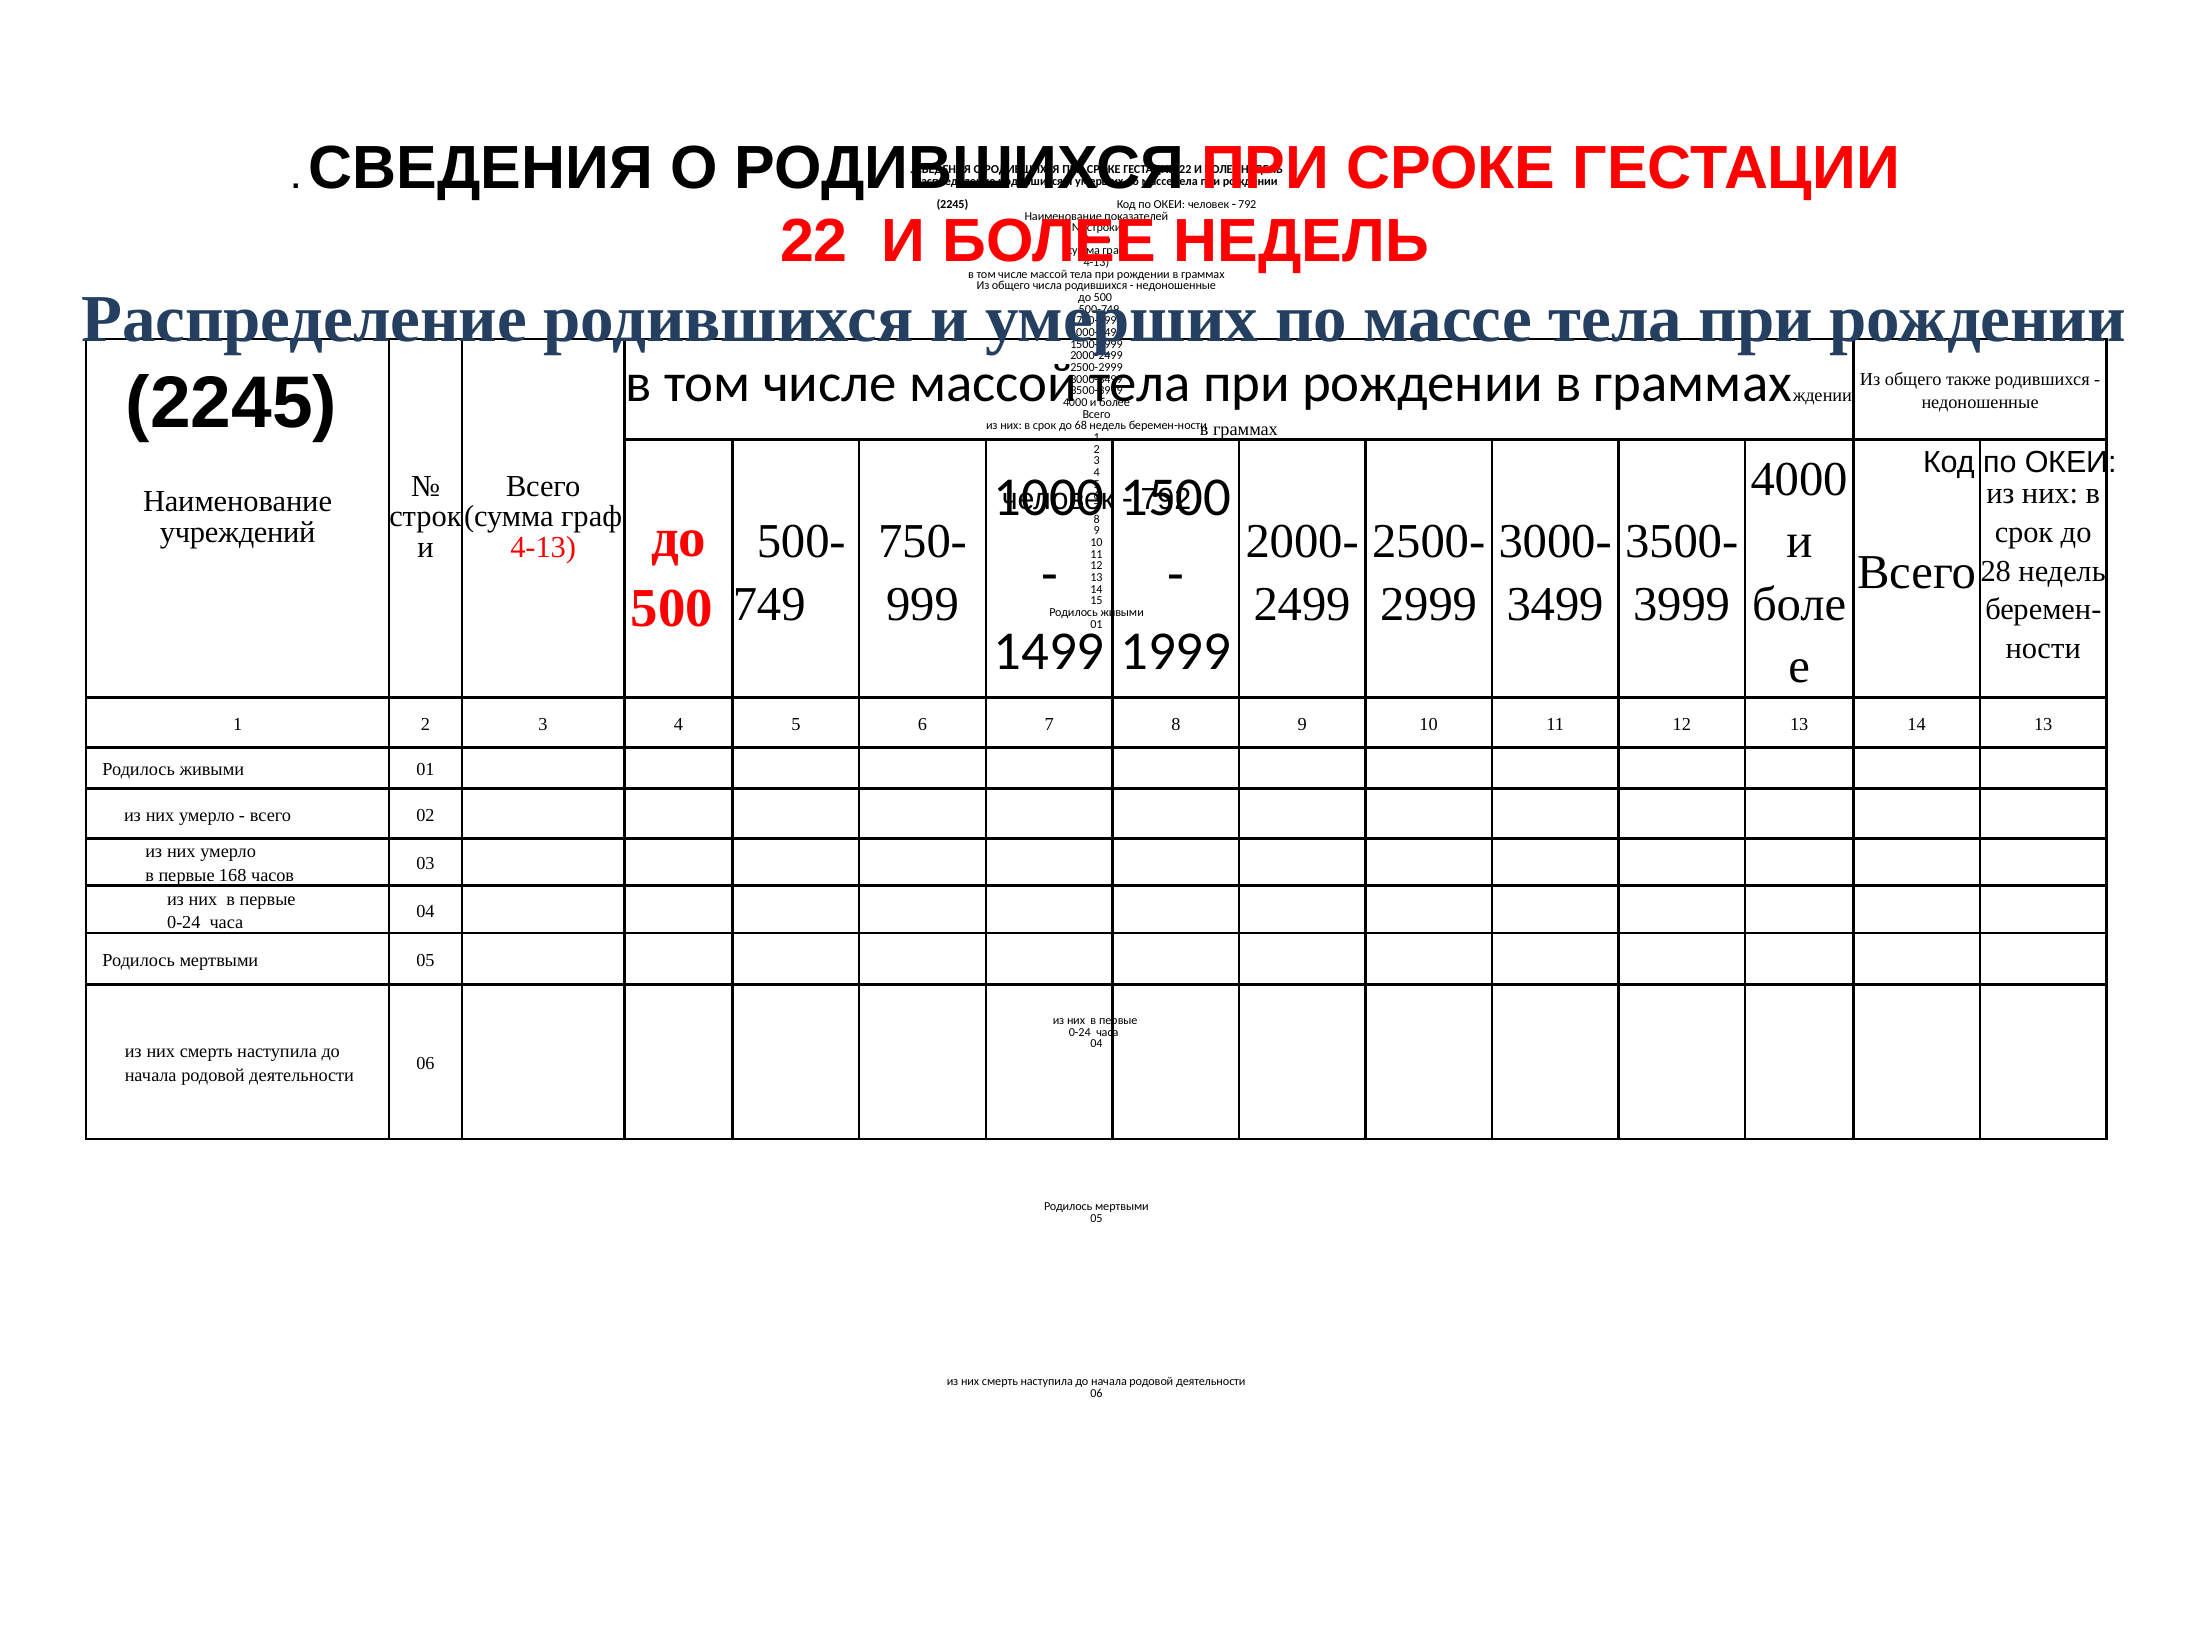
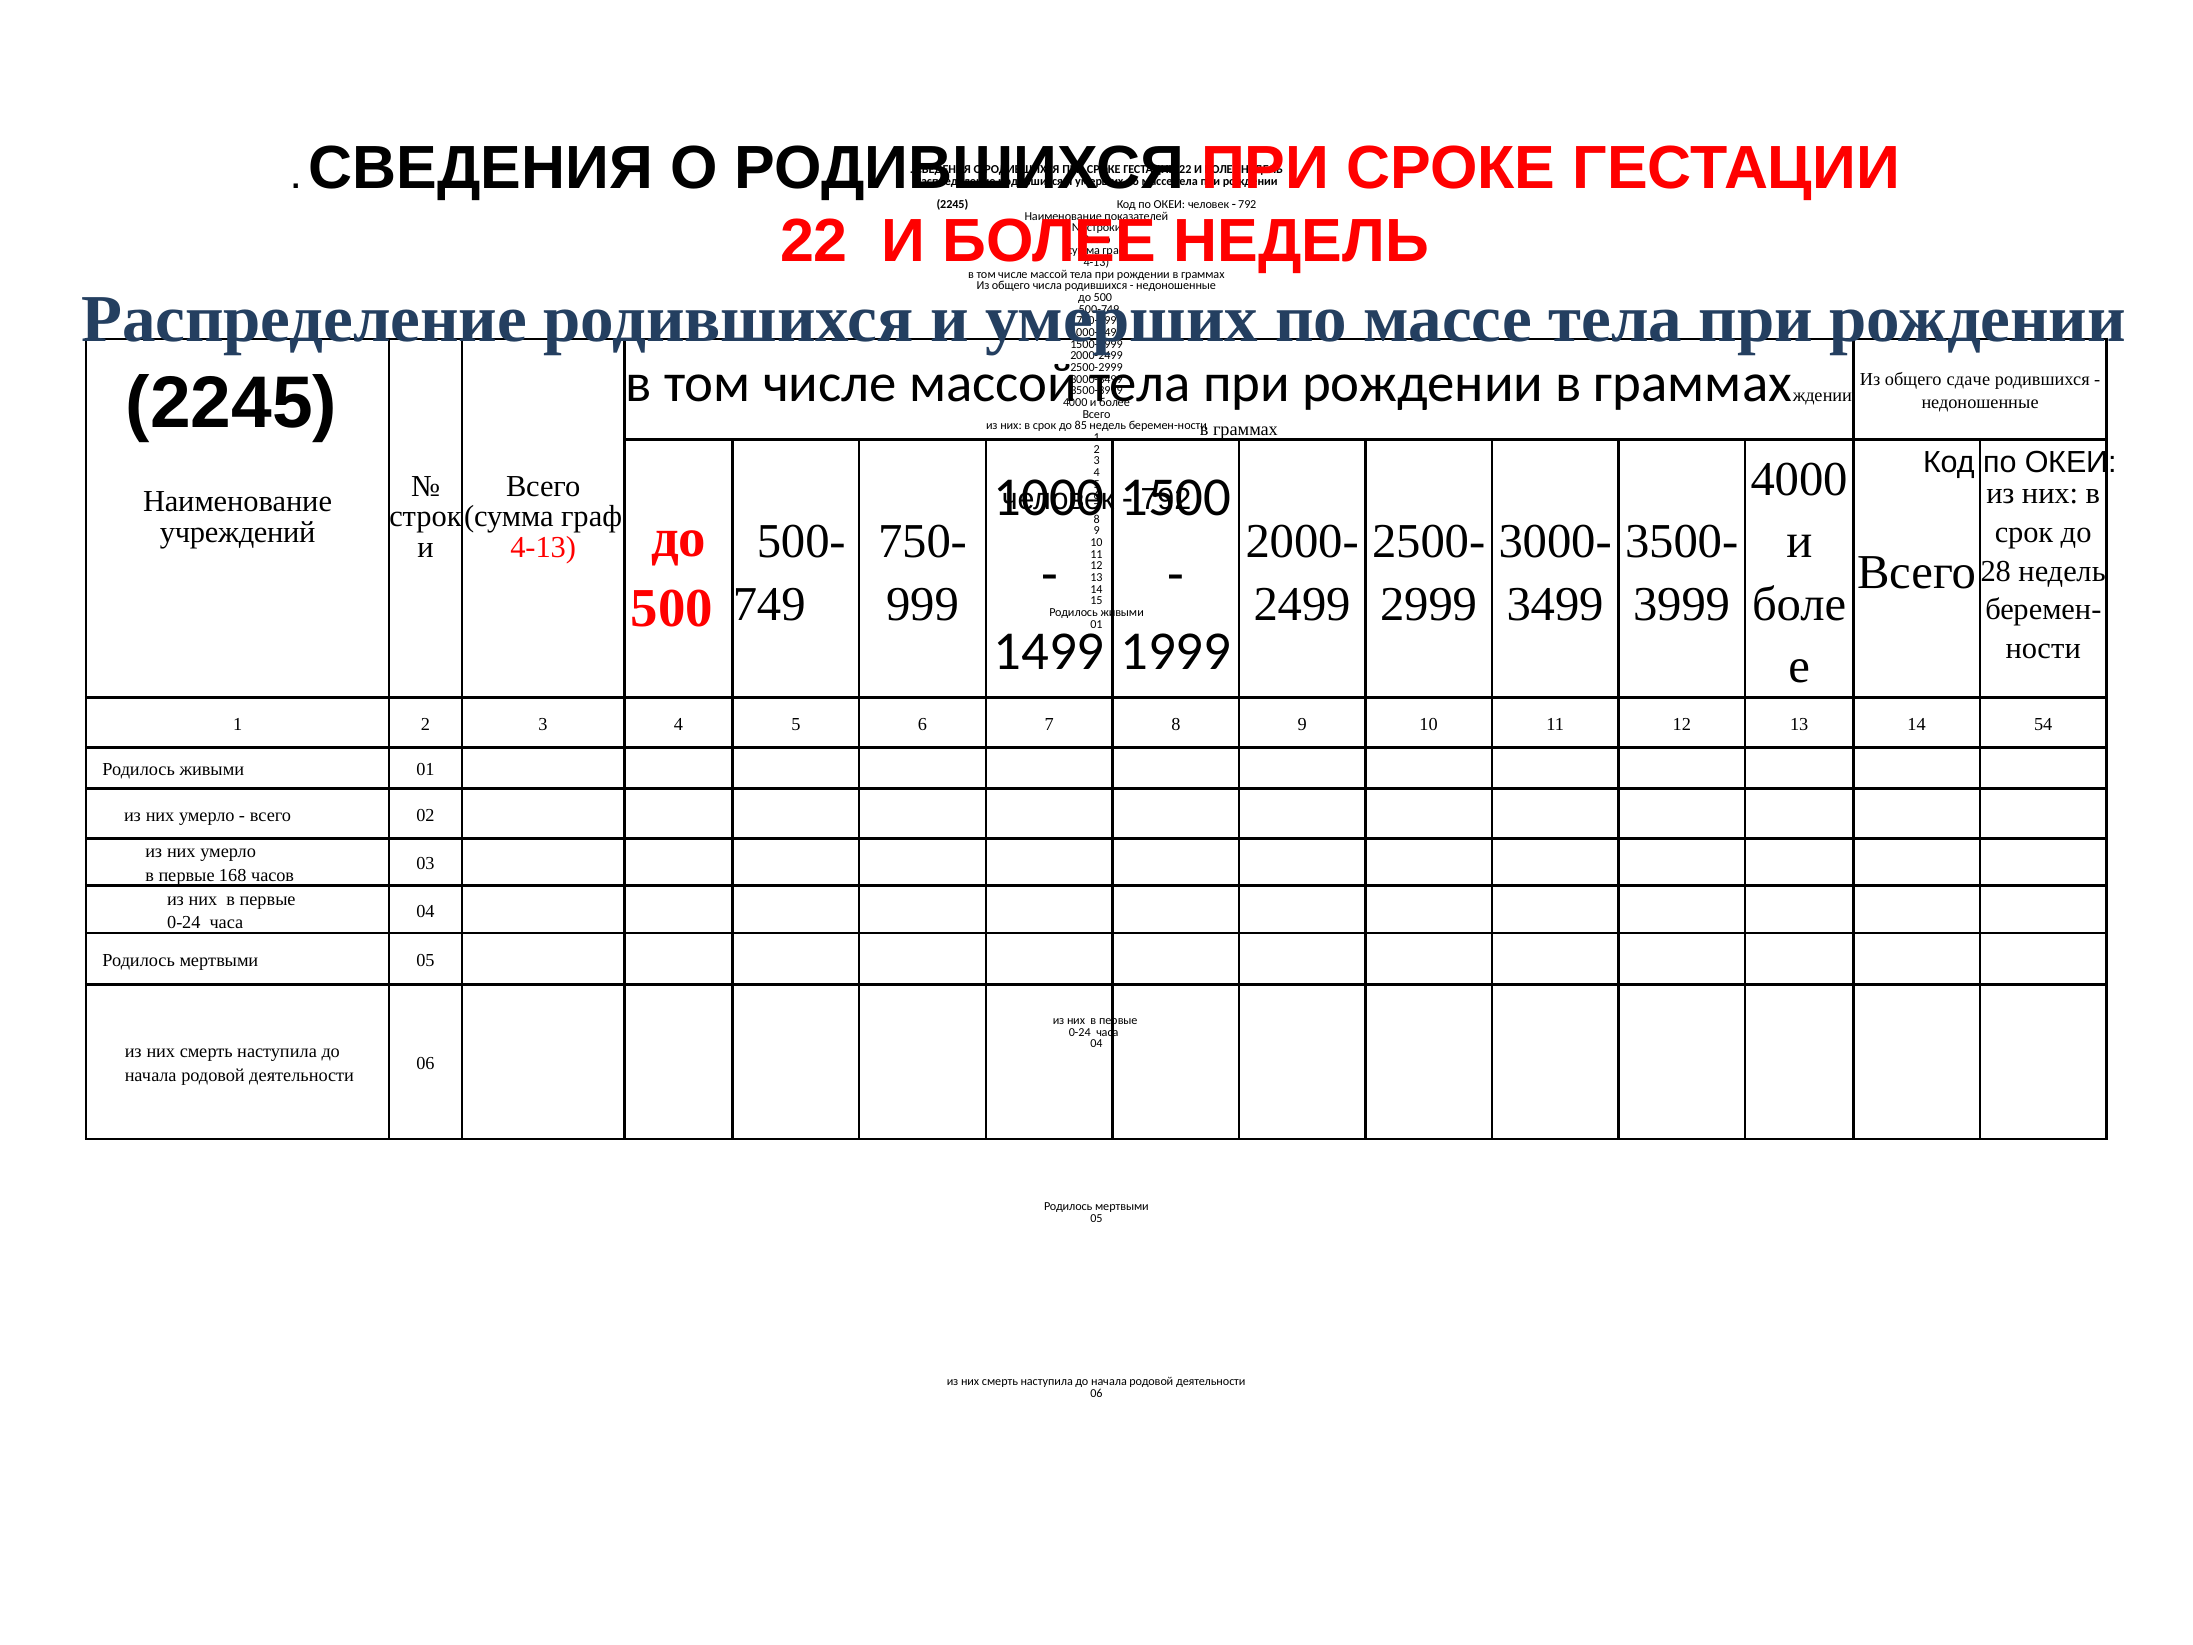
также: также -> сдаче
68: 68 -> 85
14 13: 13 -> 54
